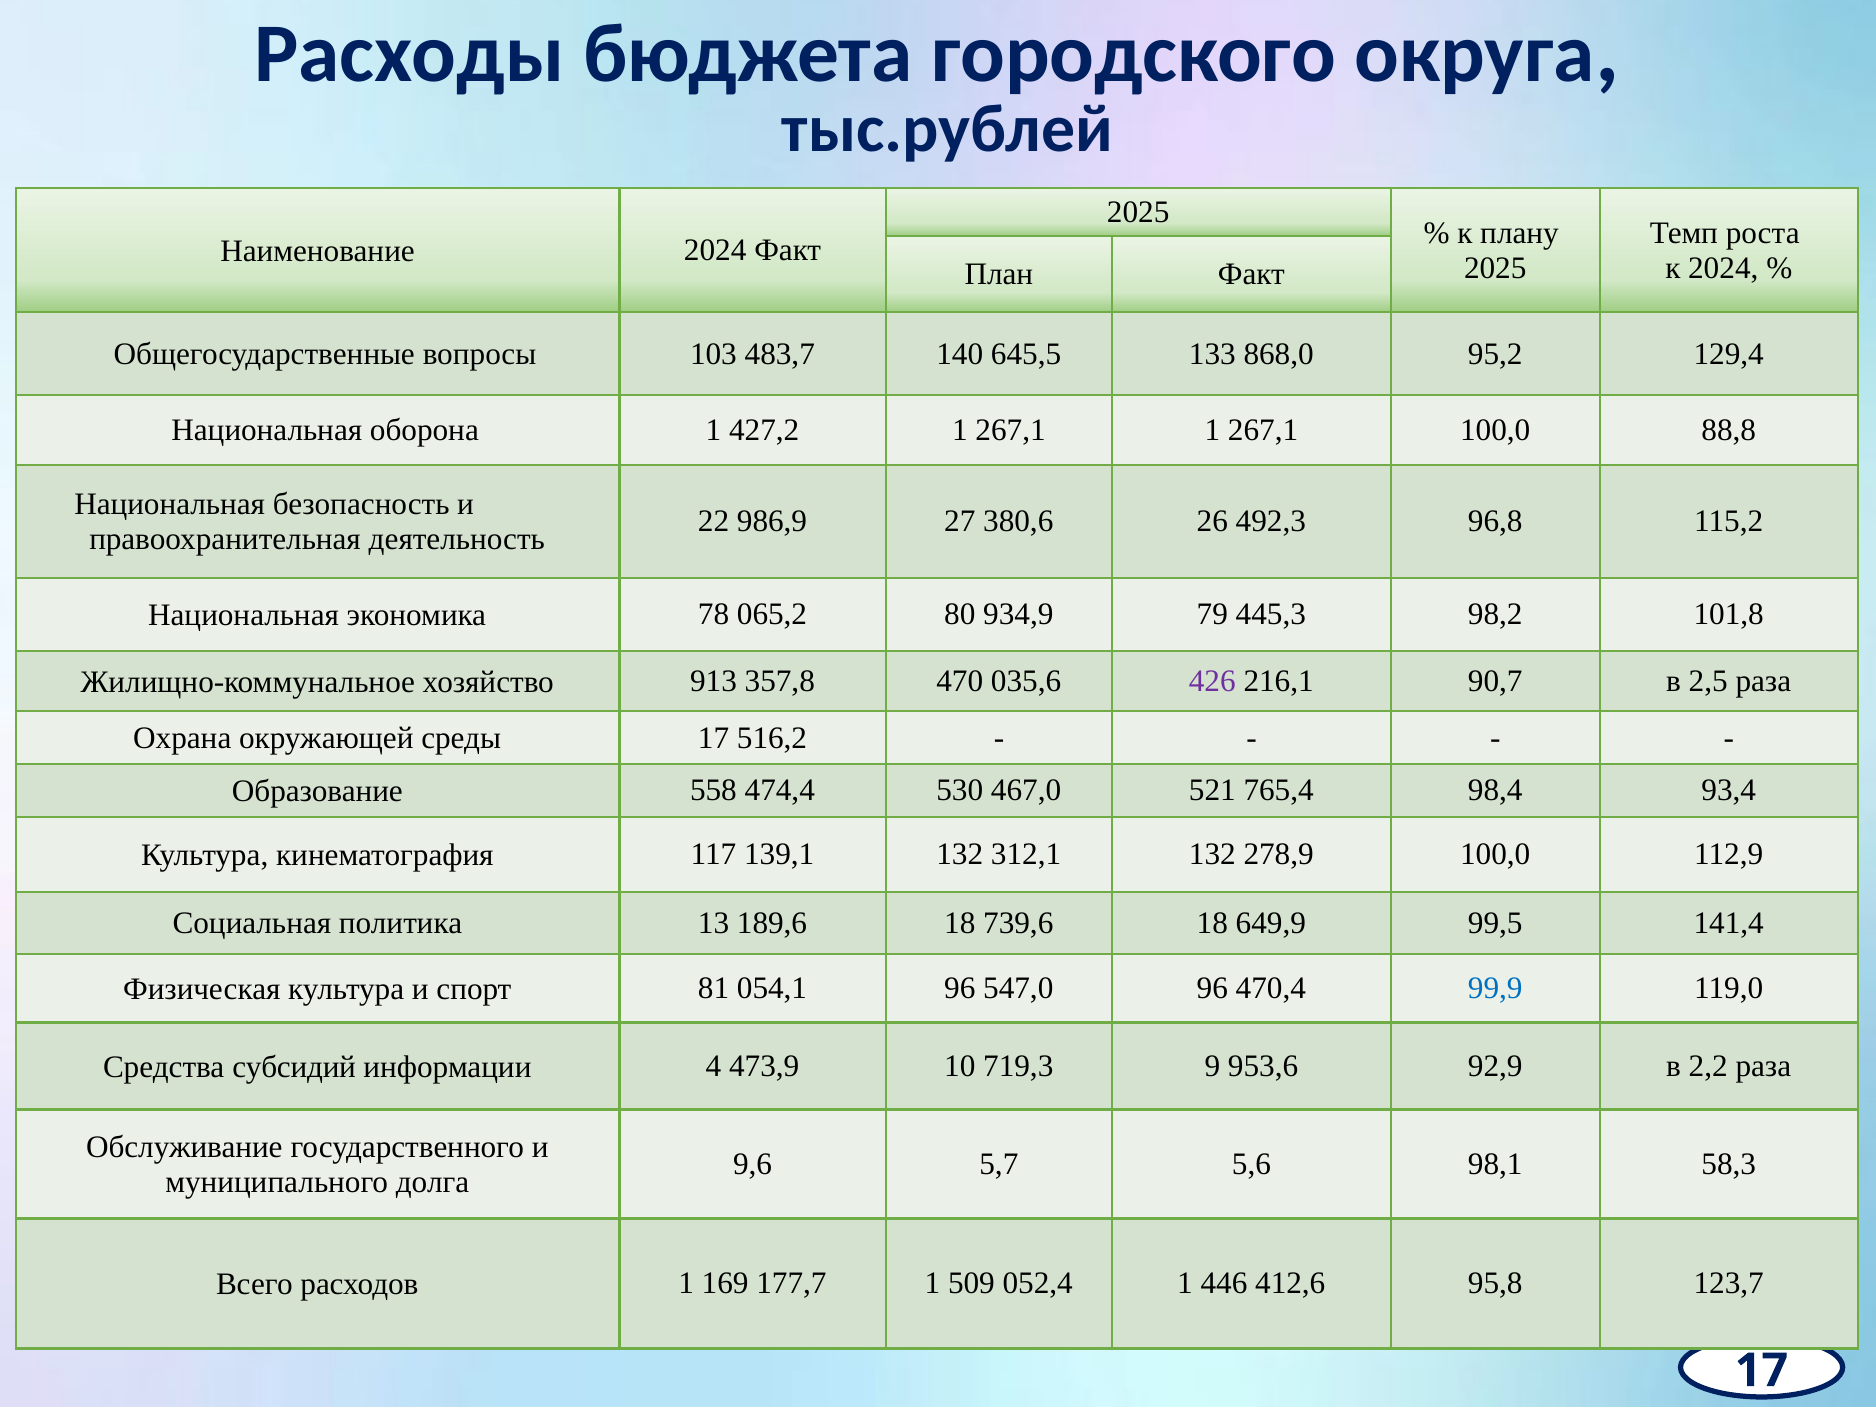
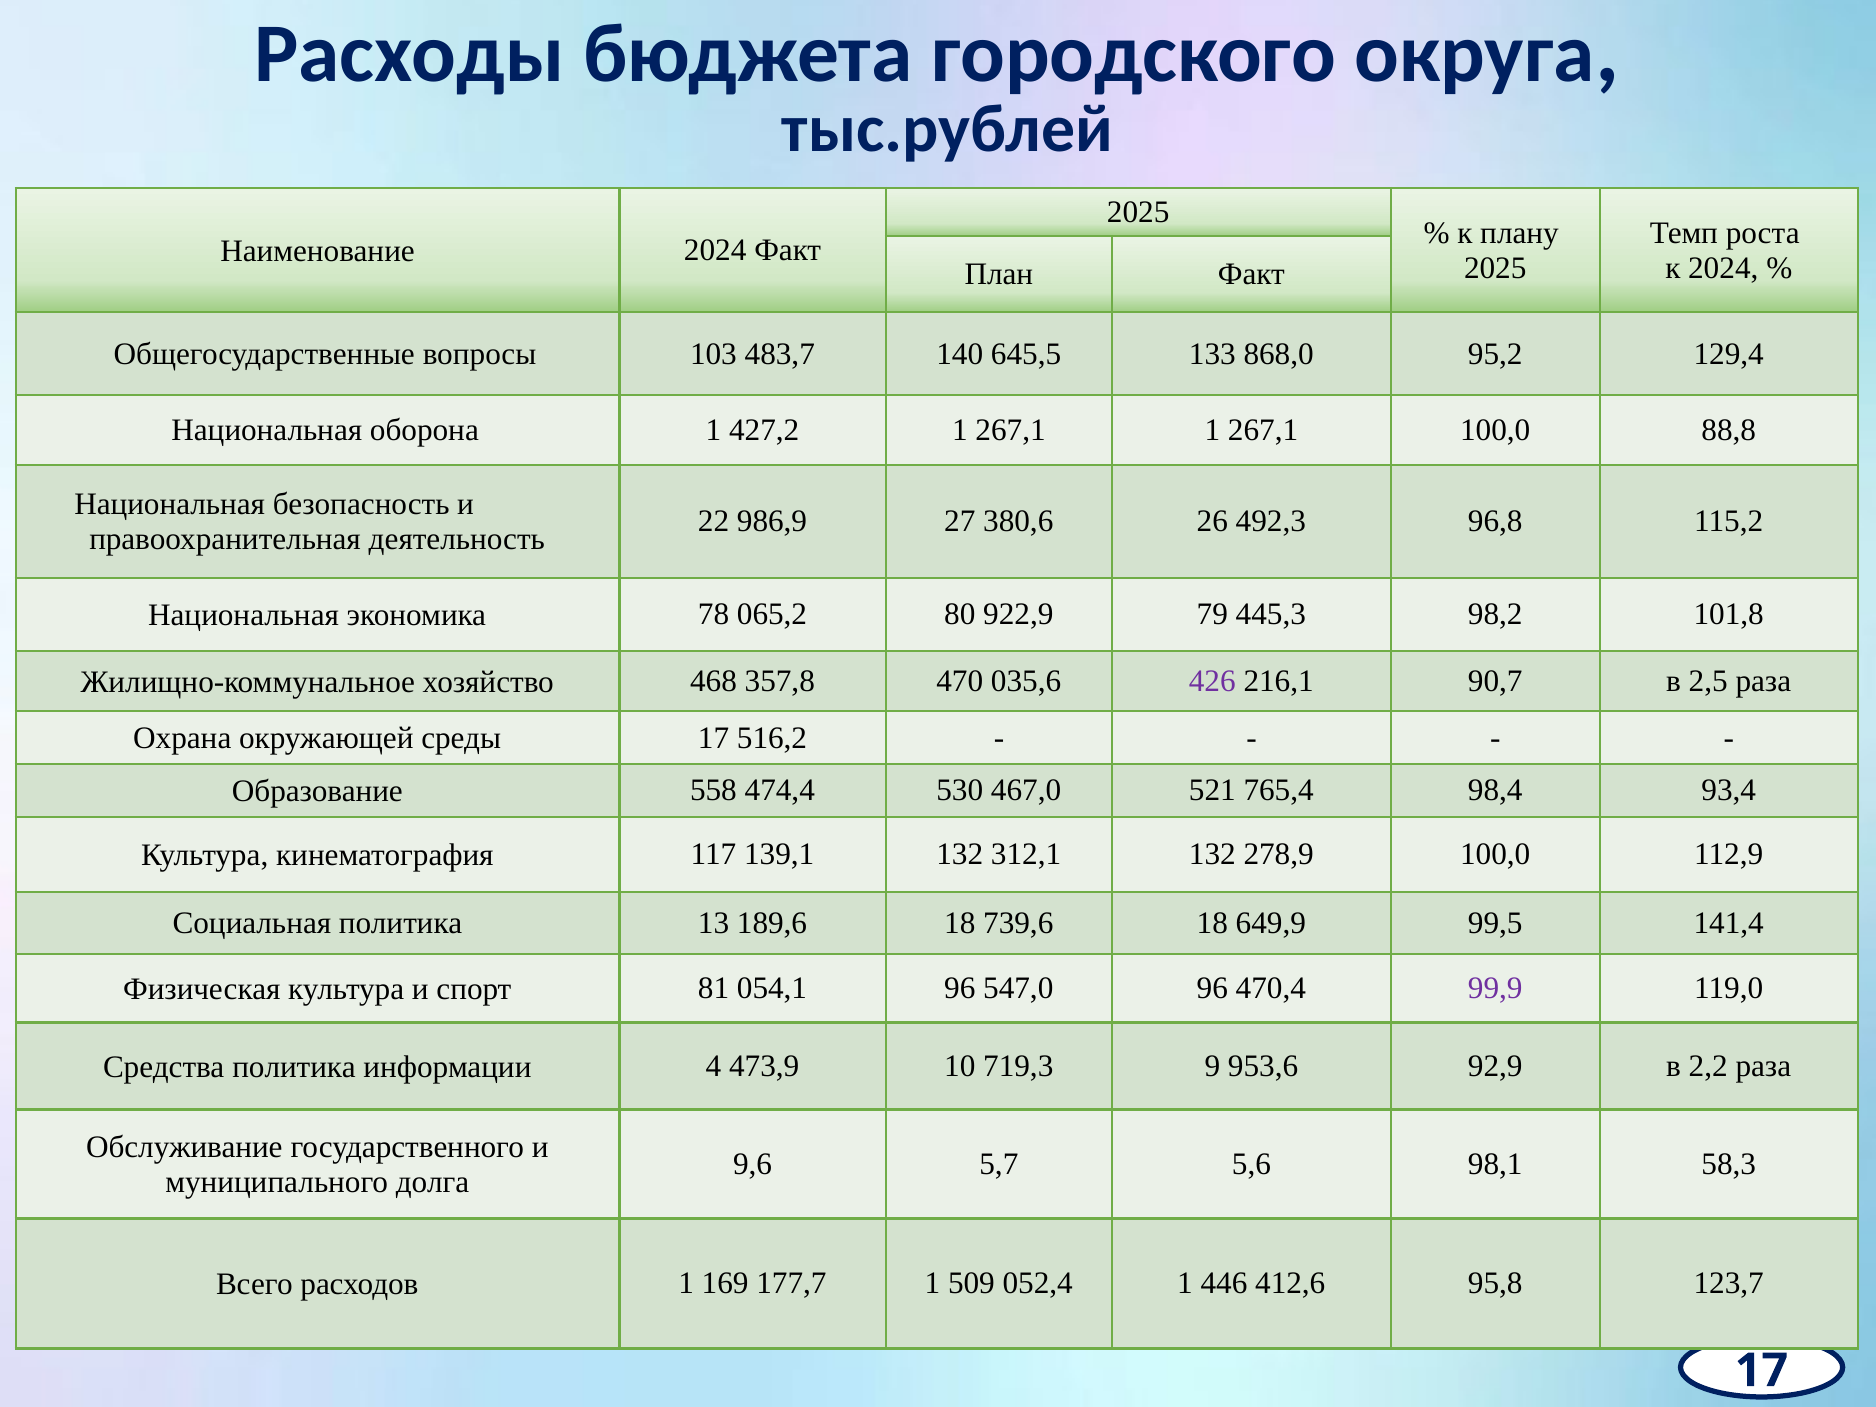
934,9: 934,9 -> 922,9
913: 913 -> 468
99,9 colour: blue -> purple
Средства субсидий: субсидий -> политика
